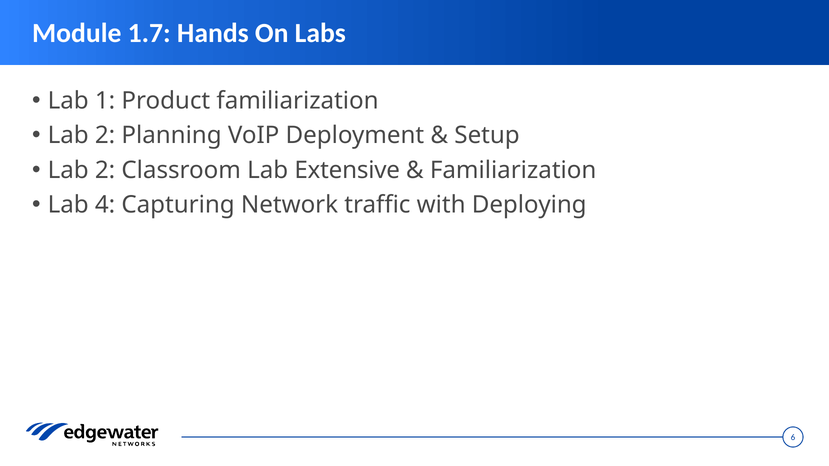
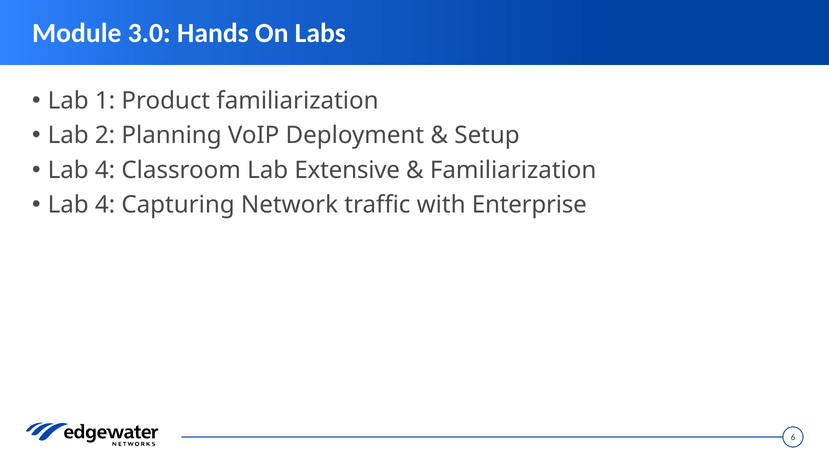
1.7: 1.7 -> 3.0
2 at (105, 170): 2 -> 4
Deploying: Deploying -> Enterprise
